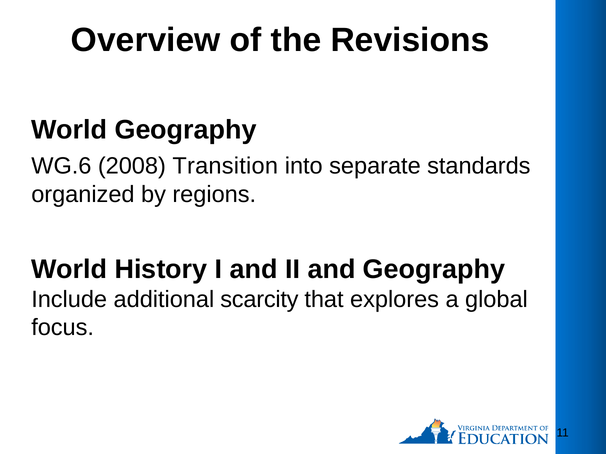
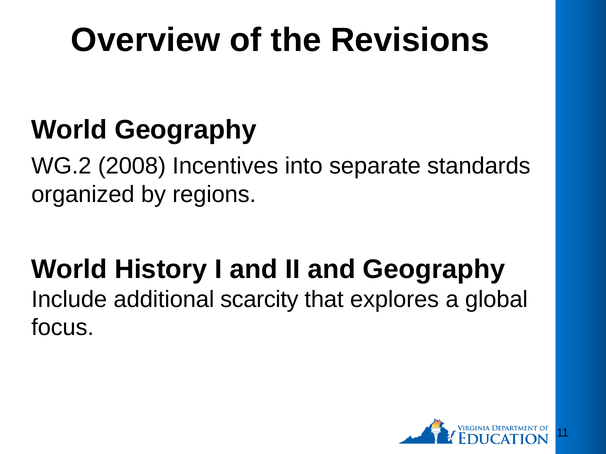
WG.6: WG.6 -> WG.2
Transition: Transition -> Incentives
